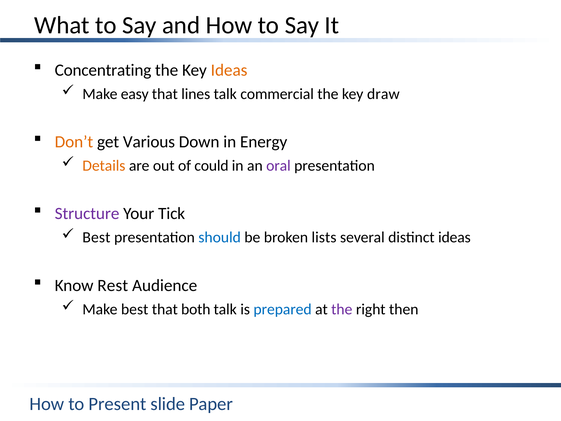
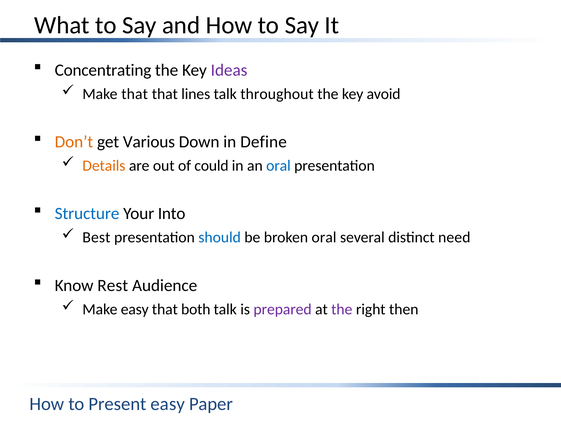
Ideas at (229, 70) colour: orange -> purple
Make easy: easy -> that
commercial: commercial -> throughout
draw: draw -> avoid
Energy: Energy -> Define
oral at (278, 166) colour: purple -> blue
Structure colour: purple -> blue
Tick: Tick -> Into
broken lists: lists -> oral
distinct ideas: ideas -> need
Make best: best -> easy
prepared colour: blue -> purple
Present slide: slide -> easy
